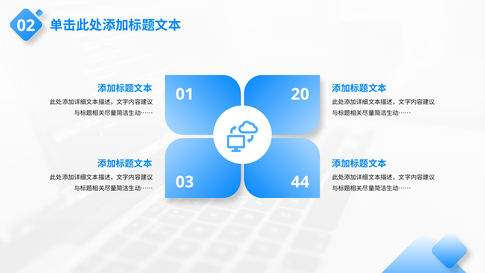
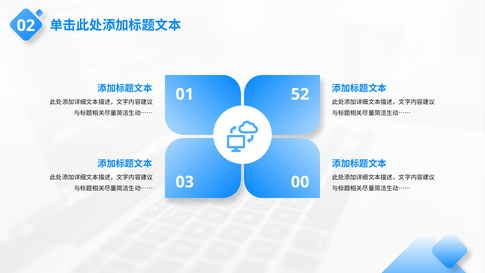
20: 20 -> 52
44: 44 -> 00
